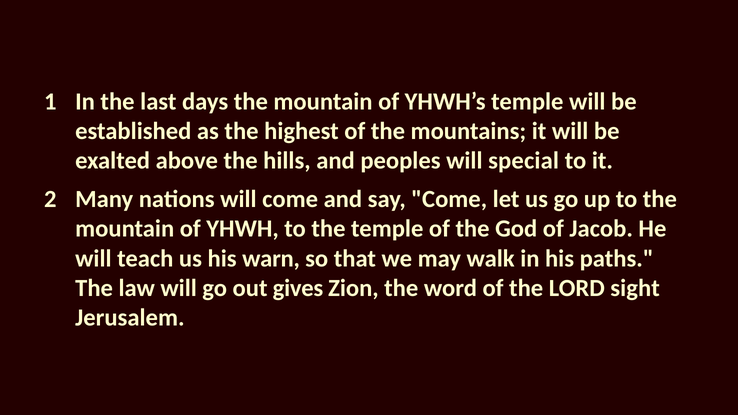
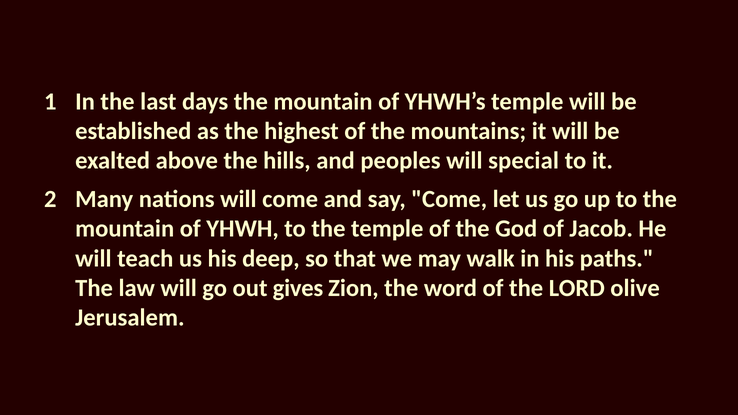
warn: warn -> deep
sight: sight -> olive
